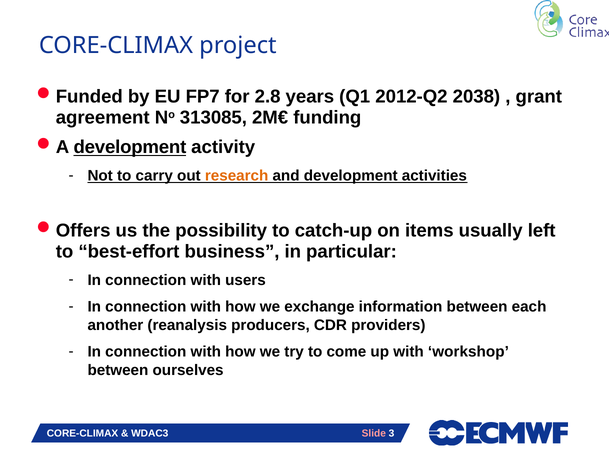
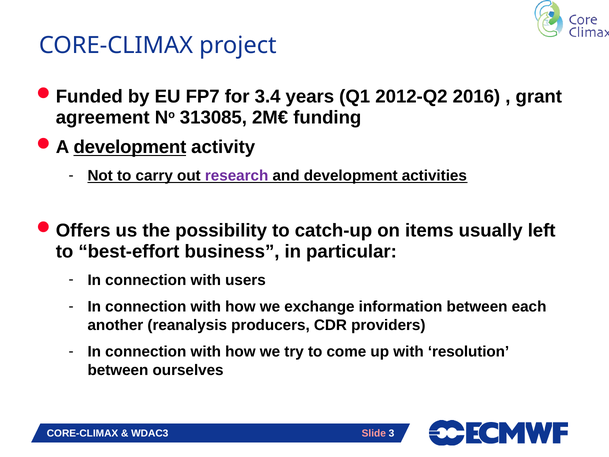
2.8: 2.8 -> 3.4
2038: 2038 -> 2016
research colour: orange -> purple
workshop: workshop -> resolution
